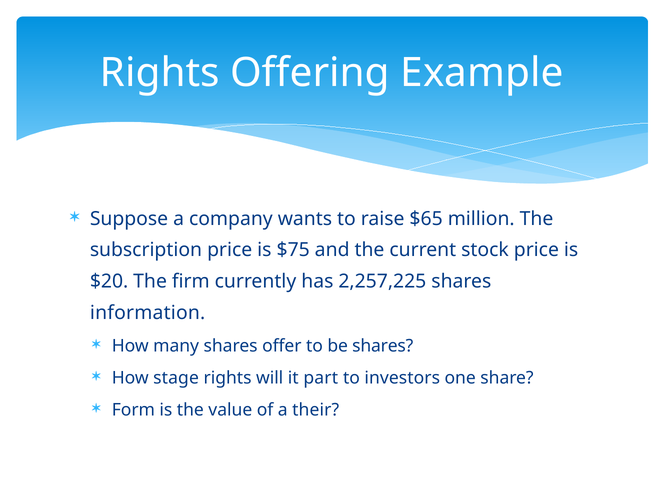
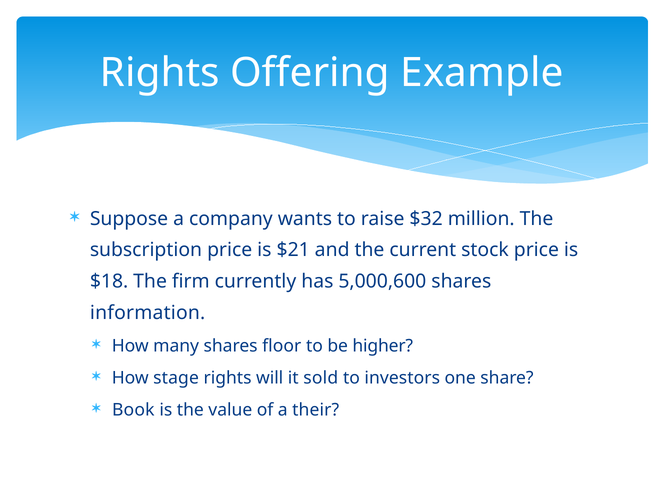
$65: $65 -> $32
$75: $75 -> $21
$20: $20 -> $18
2,257,225: 2,257,225 -> 5,000,600
offer: offer -> floor
be shares: shares -> higher
part: part -> sold
Form: Form -> Book
